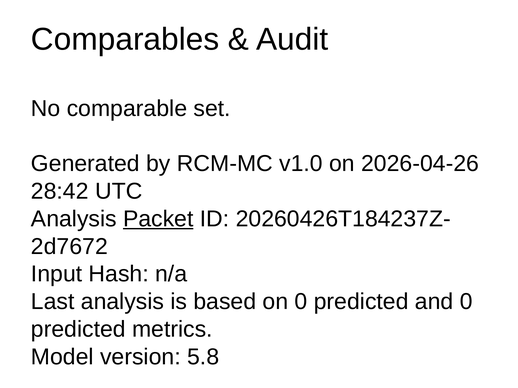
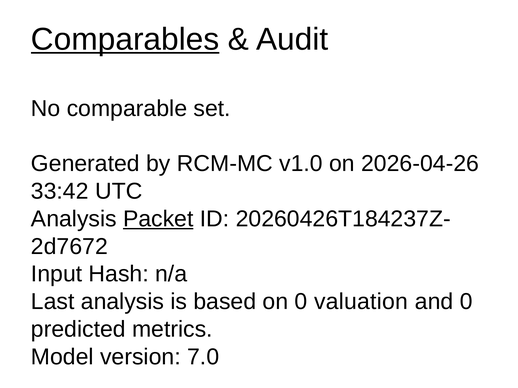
Comparables underline: none -> present
28:42: 28:42 -> 33:42
on 0 predicted: predicted -> valuation
5.8: 5.8 -> 7.0
